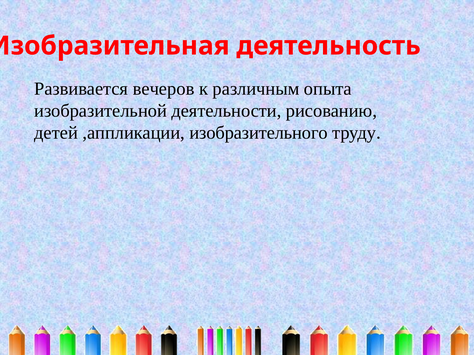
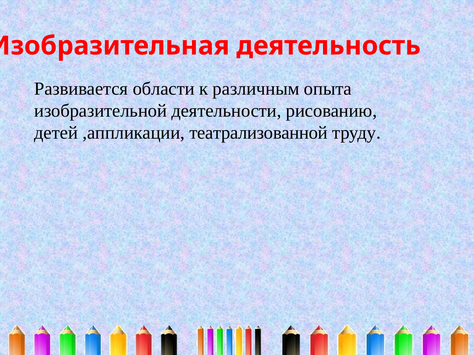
вечеров: вечеров -> области
изобразительного: изобразительного -> театрализованной
